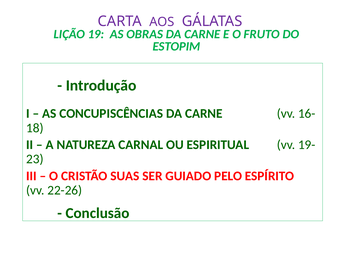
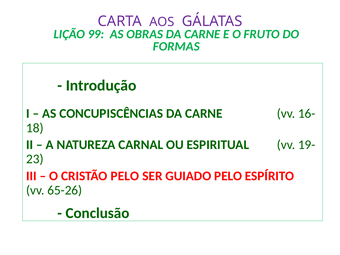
19: 19 -> 99
ESTOPIM: ESTOPIM -> FORMAS
CRISTÃO SUAS: SUAS -> PELO
22-26: 22-26 -> 65-26
